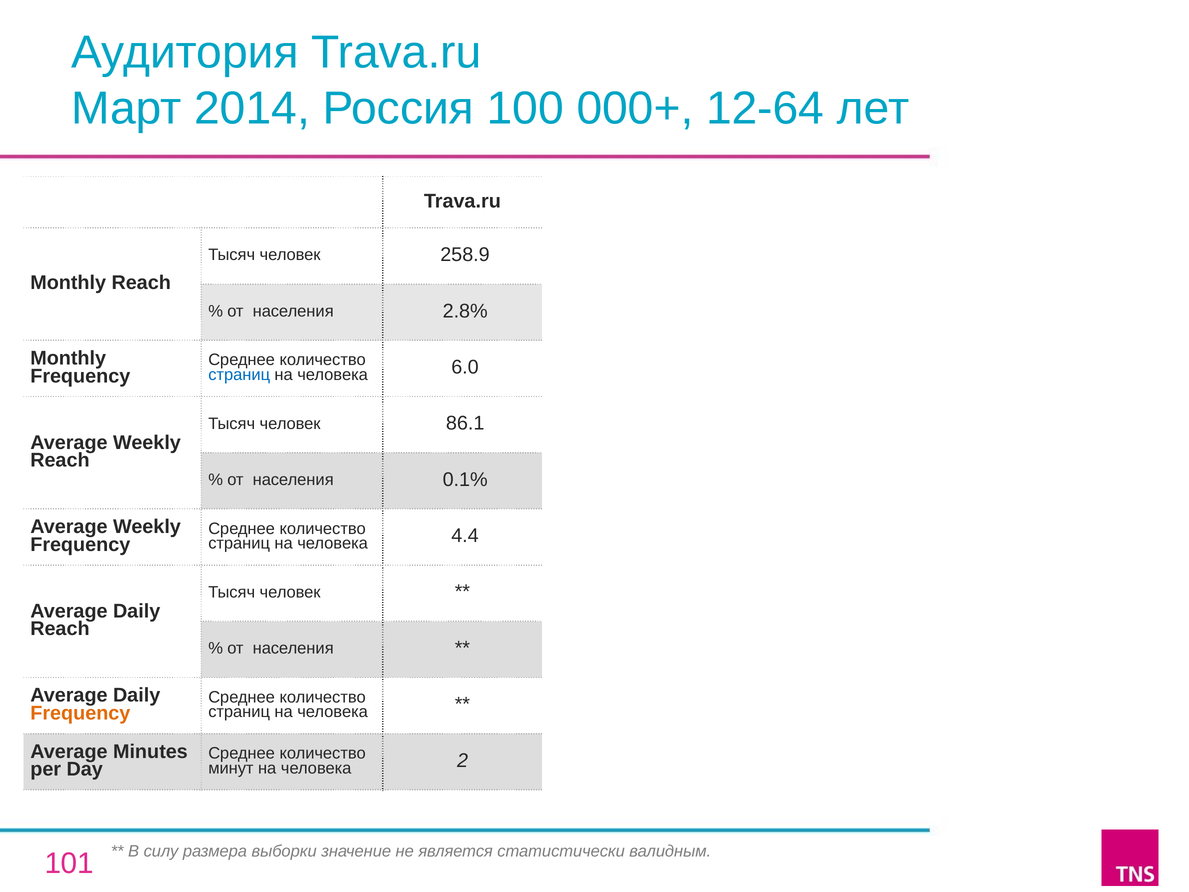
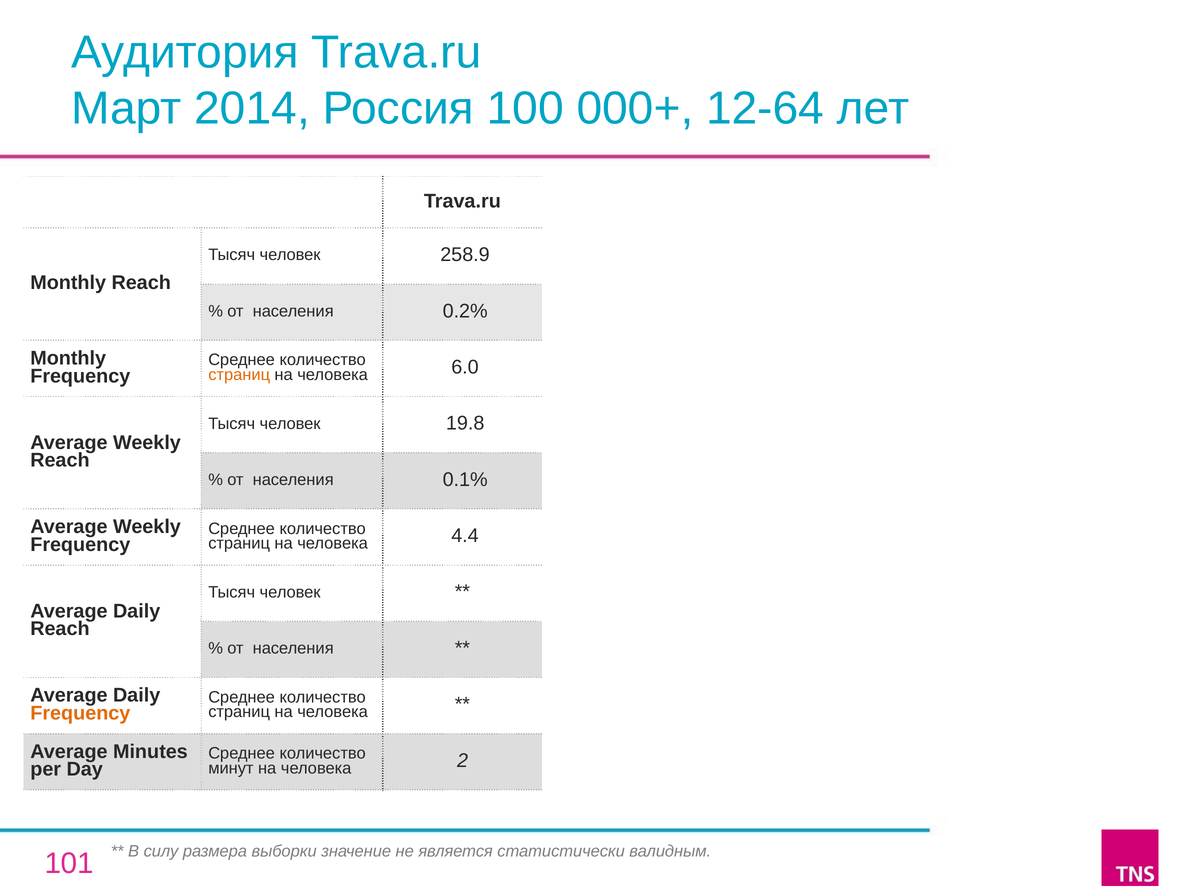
2.8%: 2.8% -> 0.2%
страниц at (239, 375) colour: blue -> orange
86.1: 86.1 -> 19.8
